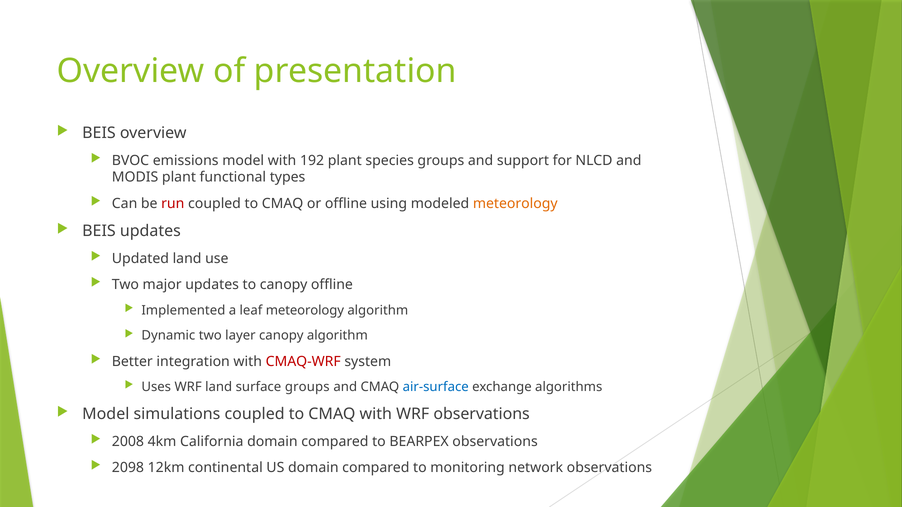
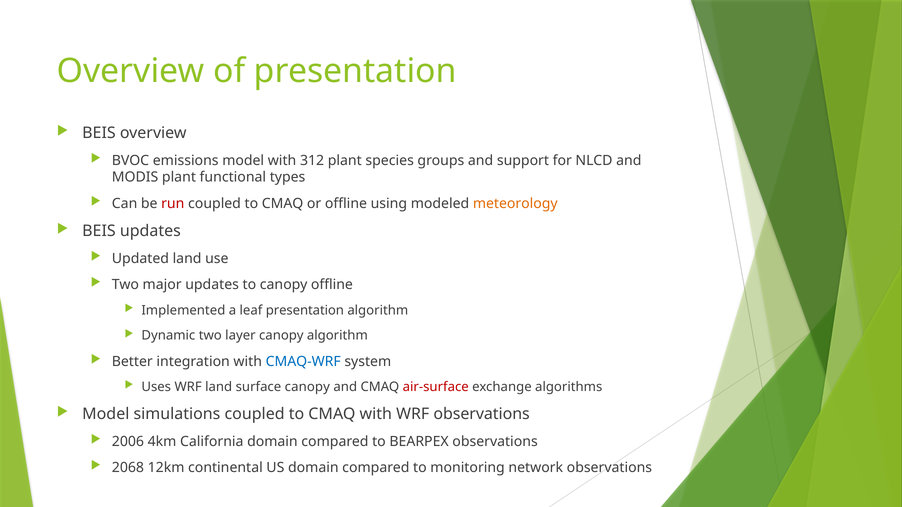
192: 192 -> 312
leaf meteorology: meteorology -> presentation
CMAQ-WRF colour: red -> blue
surface groups: groups -> canopy
air-surface colour: blue -> red
2008: 2008 -> 2006
2098: 2098 -> 2068
